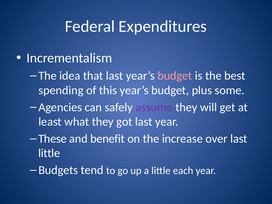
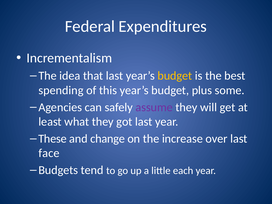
budget at (175, 76) colour: pink -> yellow
benefit: benefit -> change
little at (49, 153): little -> face
